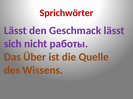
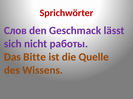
Lässt at (15, 31): Lässt -> Слов
Über: Über -> Bitte
